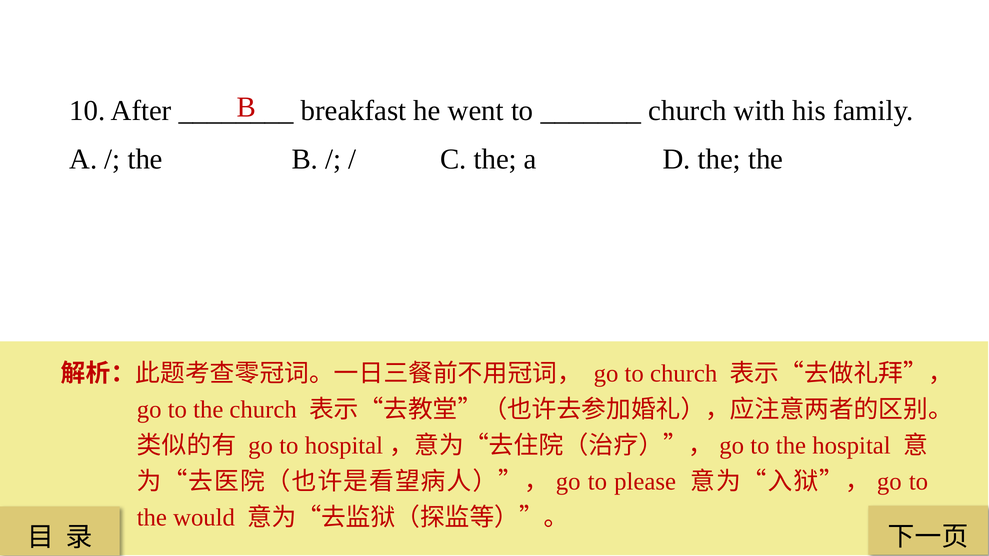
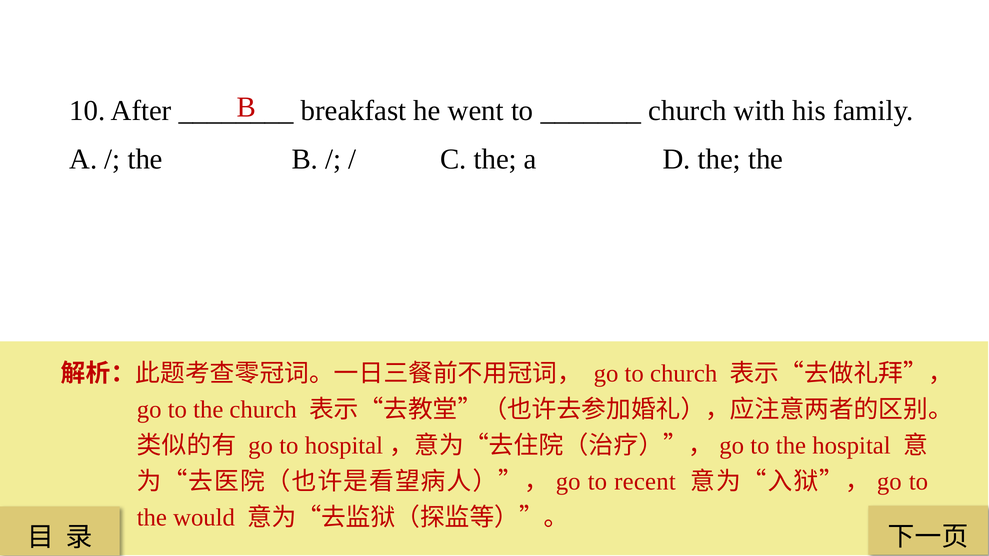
please: please -> recent
